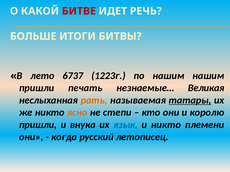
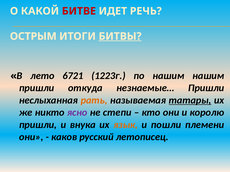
БОЛЬШЕ: БОЛЬШЕ -> ОСТРЫМ
БИТВЫ underline: none -> present
6737: 6737 -> 6721
печать: печать -> откуда
незнаемые… Великая: Великая -> Пришли
ясно colour: orange -> purple
язык colour: blue -> orange
и никто: никто -> пошли
когда: когда -> каков
